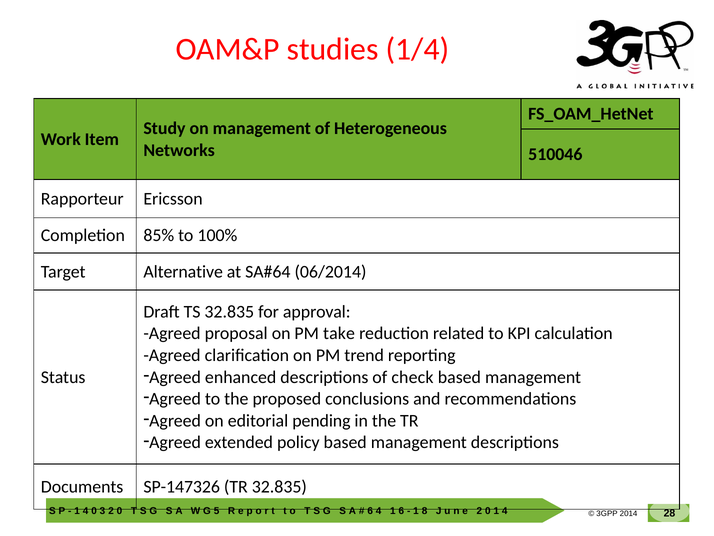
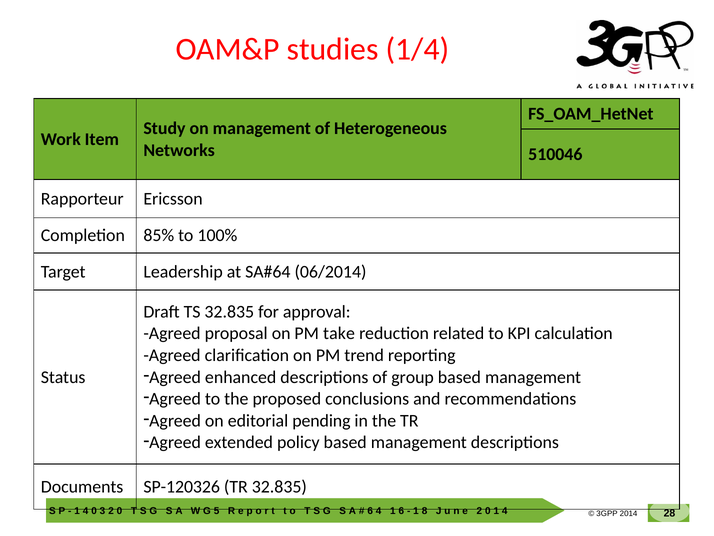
Alternative: Alternative -> Leadership
check: check -> group
SP-147326: SP-147326 -> SP-120326
